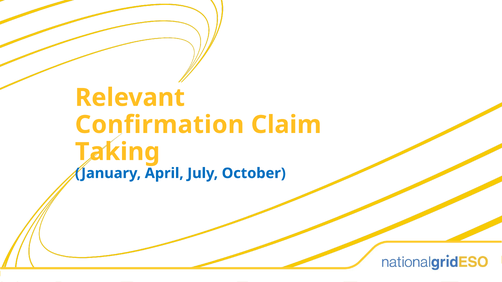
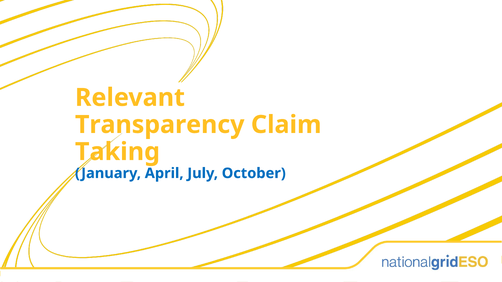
Confirmation: Confirmation -> Transparency
